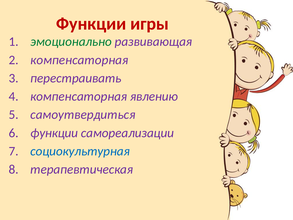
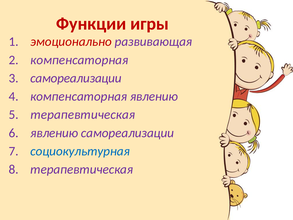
эмоционально colour: green -> red
3 перестраивать: перестраивать -> самореализации
5 самоутвердиться: самоутвердиться -> терапевтическая
6 функции: функции -> явлению
